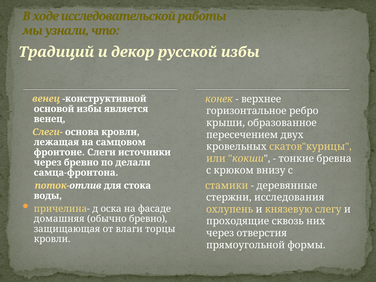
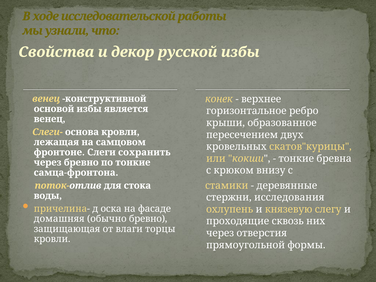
Традиций: Традиций -> Свойства
источники: источники -> сохранить
по делали: делали -> тонкие
